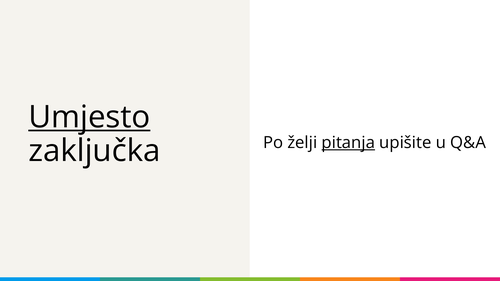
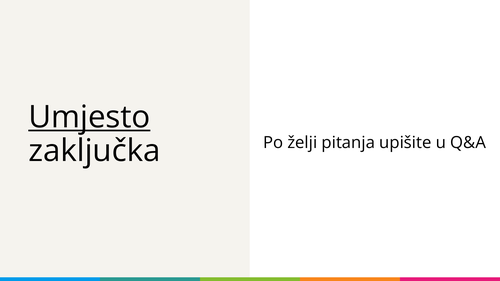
pitanja underline: present -> none
